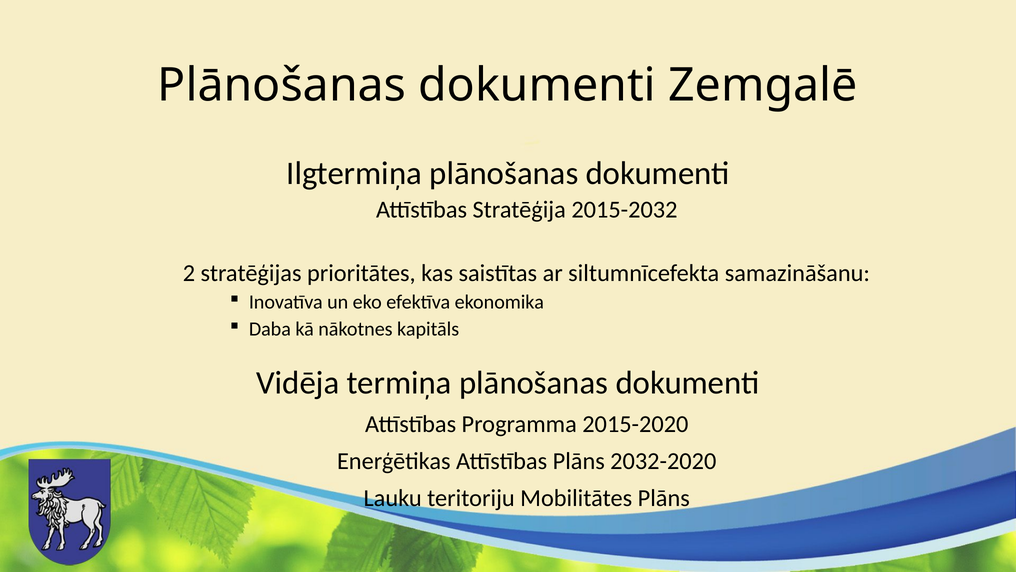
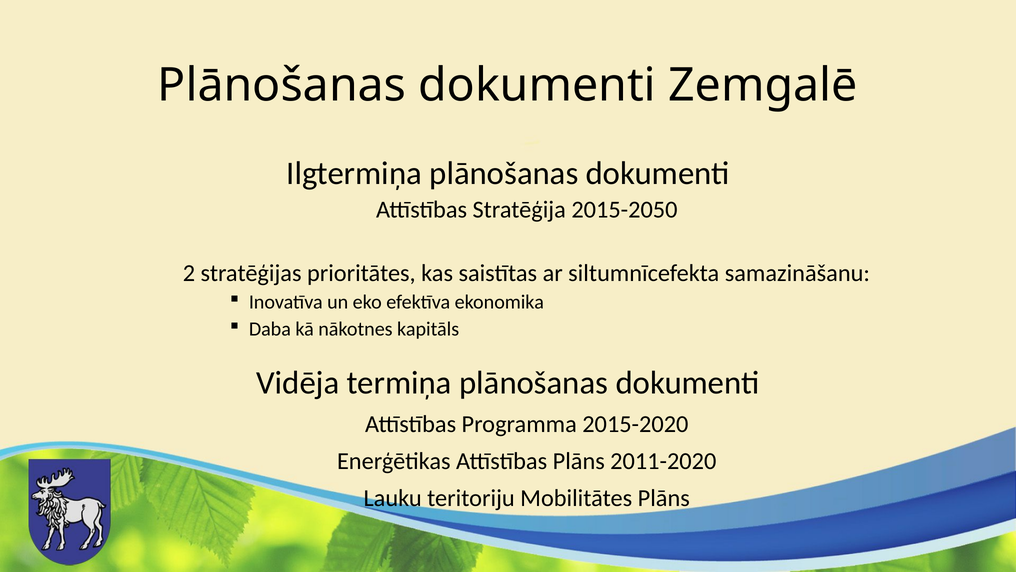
2015-2032: 2015-2032 -> 2015-2050
2032-2020: 2032-2020 -> 2011-2020
